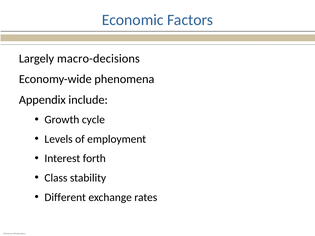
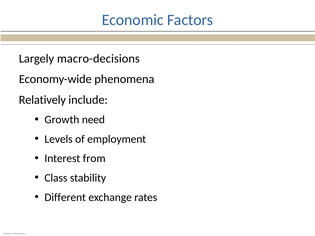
Appendix: Appendix -> Relatively
cycle: cycle -> need
forth: forth -> from
